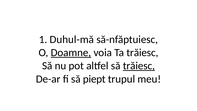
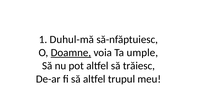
Ta trăiesc: trăiesc -> umple
trăiesc at (139, 66) underline: present -> none
să piept: piept -> altfel
